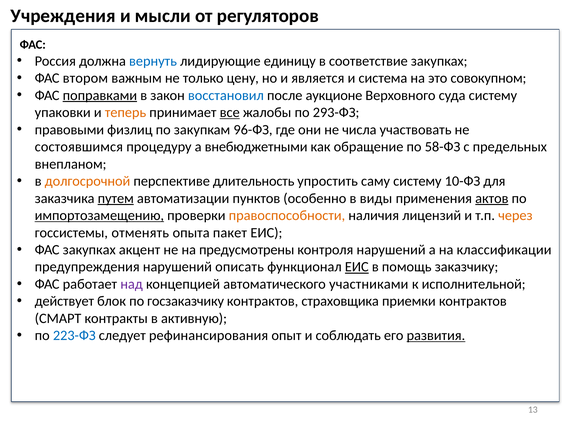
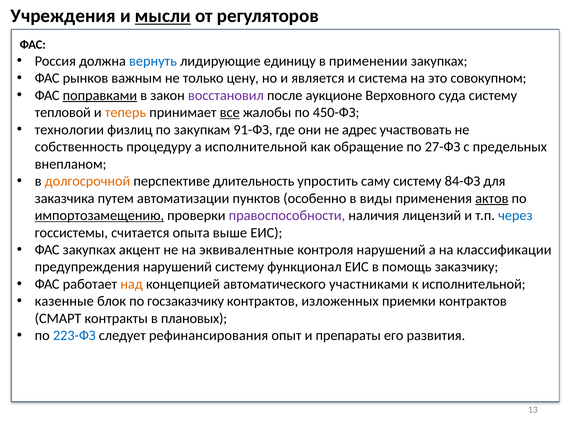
мысли underline: none -> present
соответствие: соответствие -> применении
втором: втором -> рынков
восстановил colour: blue -> purple
упаковки: упаковки -> тепловой
293-ФЗ: 293-ФЗ -> 450-ФЗ
правовыми: правовыми -> технологии
96-ФЗ: 96-ФЗ -> 91-ФЗ
числа: числа -> адрес
состоявшимся: состоявшимся -> собственность
а внебюджетными: внебюджетными -> исполнительной
58-ФЗ: 58-ФЗ -> 27-ФЗ
10-ФЗ: 10-ФЗ -> 84-ФЗ
путем underline: present -> none
правоспособности colour: orange -> purple
через colour: orange -> blue
отменять: отменять -> считается
пакет: пакет -> выше
предусмотрены: предусмотрены -> эквивалентные
нарушений описать: описать -> систему
ЕИС at (357, 267) underline: present -> none
над colour: purple -> orange
действует: действует -> казенные
страховщика: страховщика -> изложенных
активную: активную -> плановых
соблюдать: соблюдать -> препараты
развития underline: present -> none
